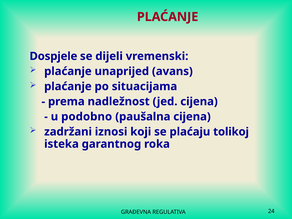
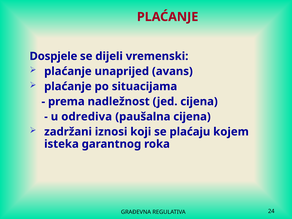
podobno: podobno -> odrediva
tolikoj: tolikoj -> kojem
